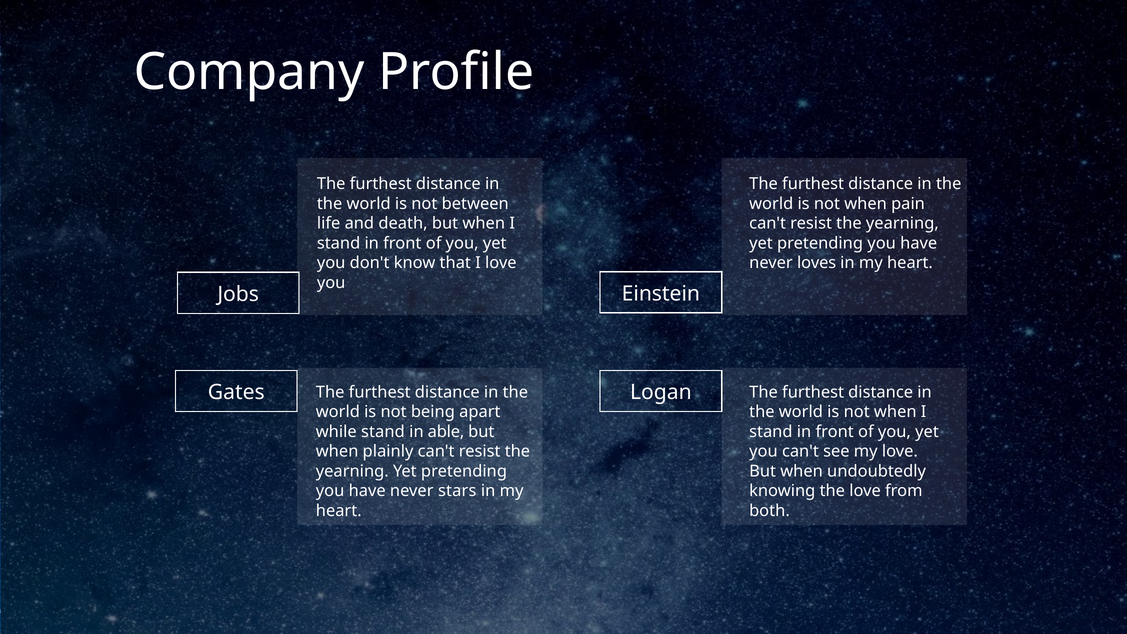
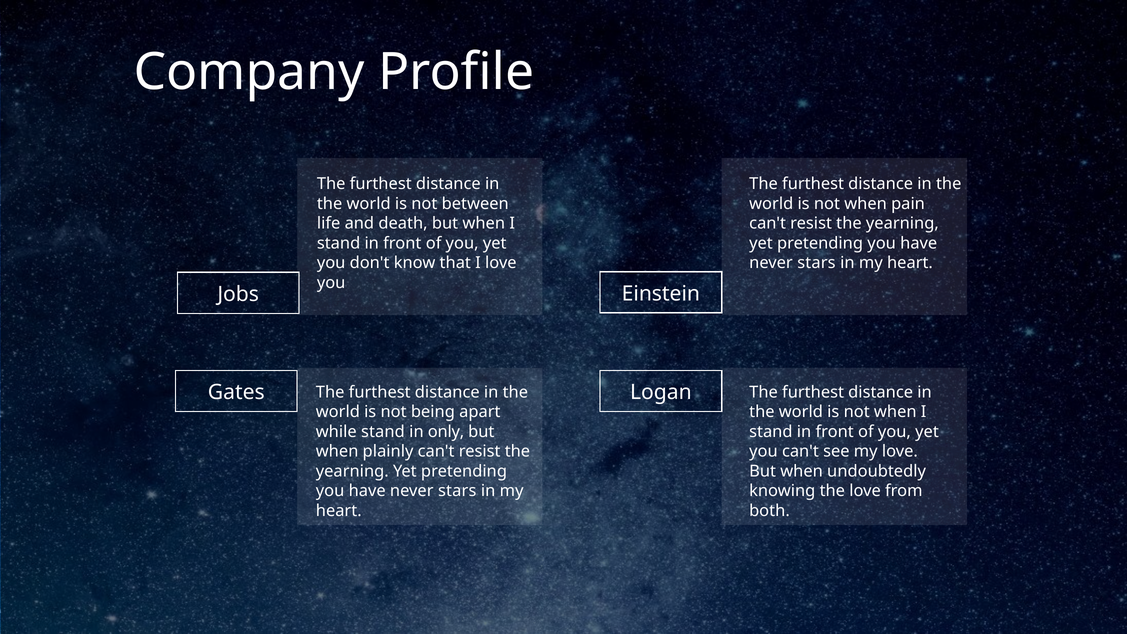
loves at (817, 263): loves -> stars
able: able -> only
